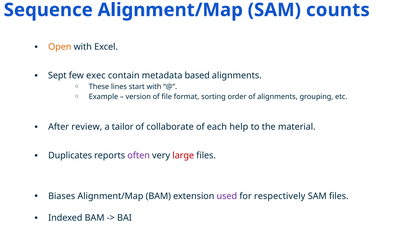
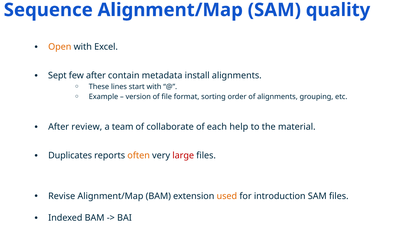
counts: counts -> quality
few exec: exec -> after
based: based -> install
tailor: tailor -> team
often colour: purple -> orange
Biases: Biases -> Revise
used colour: purple -> orange
respectively: respectively -> introduction
